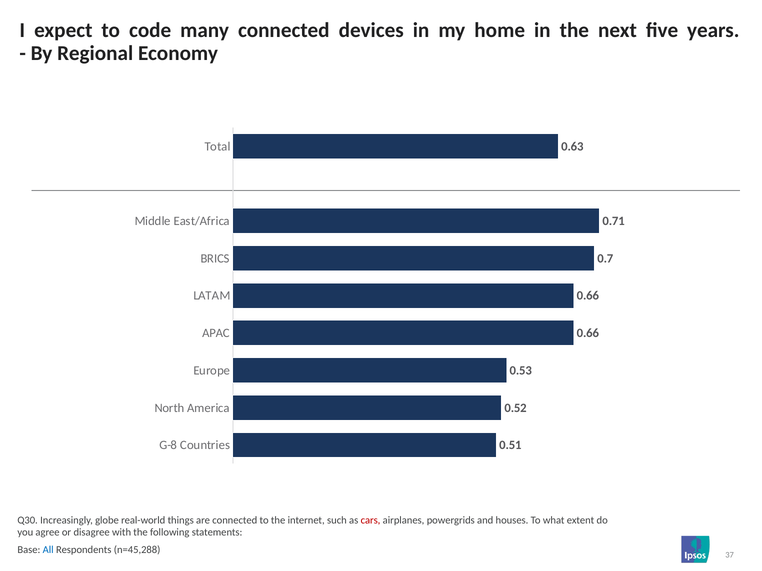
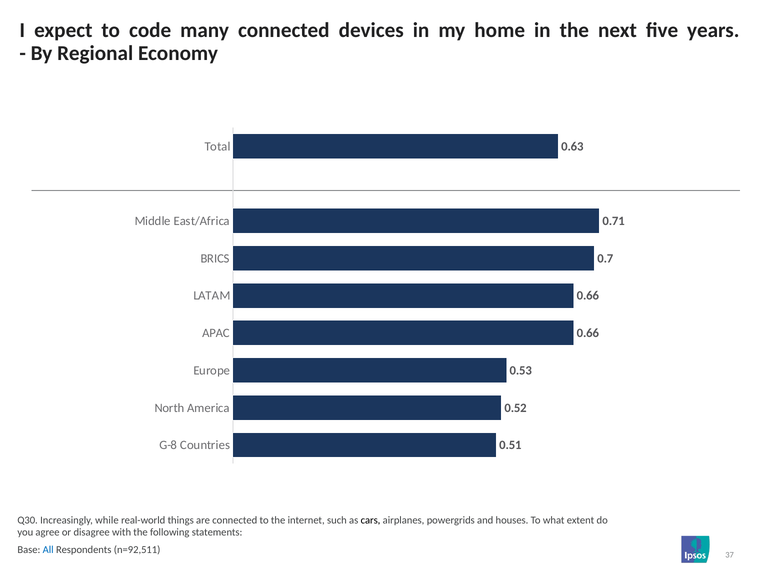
globe: globe -> while
cars colour: red -> black
n=45,288: n=45,288 -> n=92,511
